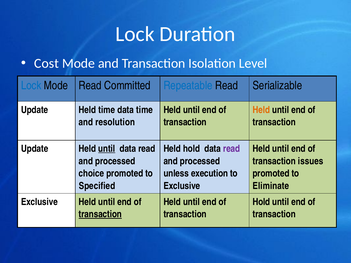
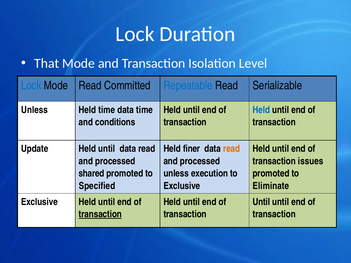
Cost: Cost -> That
Update at (35, 110): Update -> Unless
Held at (261, 110) colour: orange -> blue
resolution: resolution -> conditions
until at (107, 149) underline: present -> none
Held hold: hold -> finer
read at (232, 149) colour: purple -> orange
choice: choice -> shared
Hold at (261, 202): Hold -> Until
